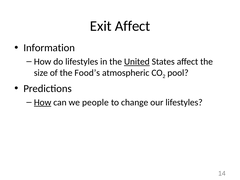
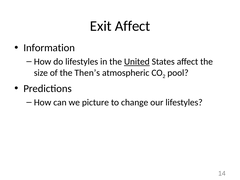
Food’s: Food’s -> Then’s
How at (43, 102) underline: present -> none
people: people -> picture
